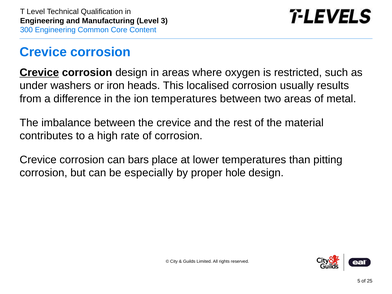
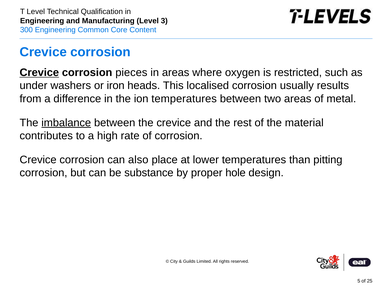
corrosion design: design -> pieces
imbalance underline: none -> present
bars: bars -> also
especially: especially -> substance
